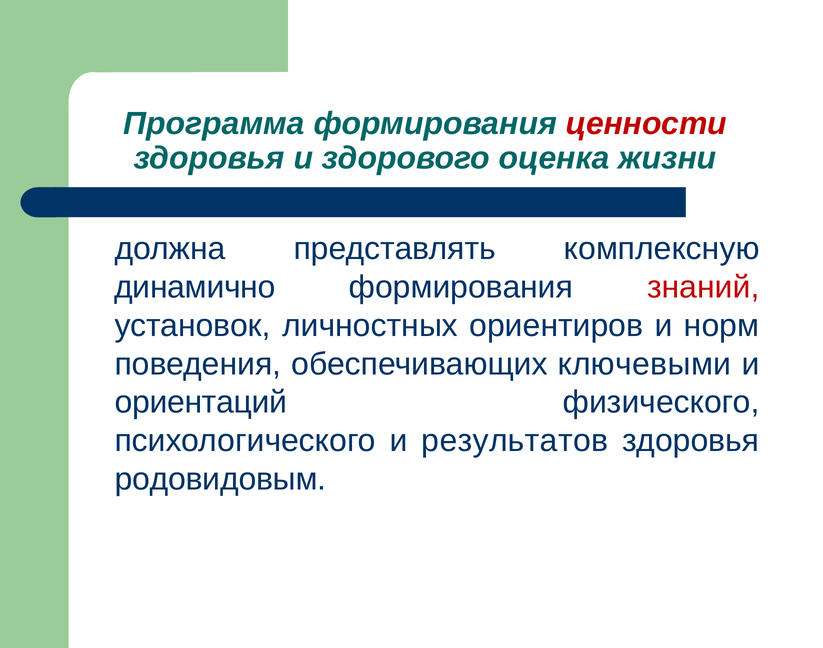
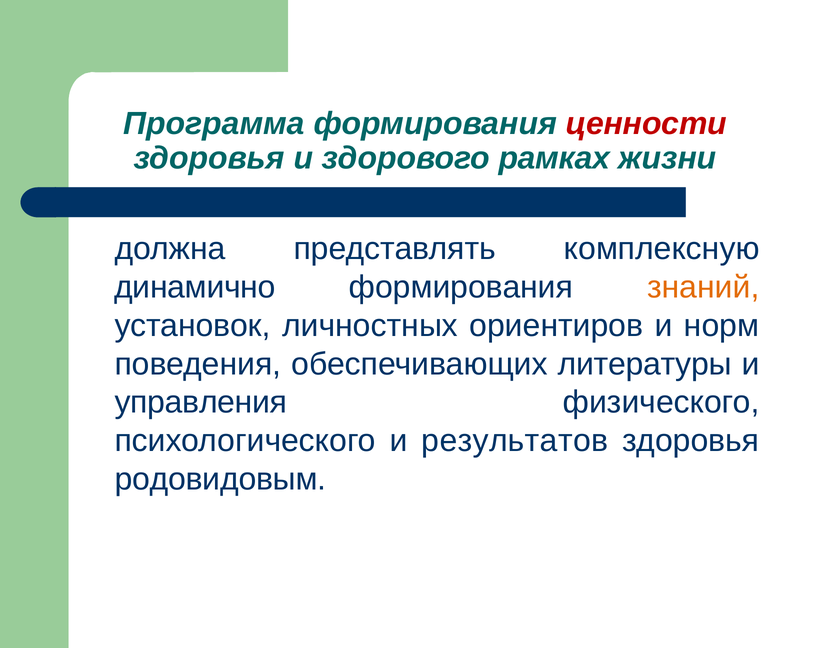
оценка: оценка -> рамках
знаний colour: red -> orange
ключевыми: ключевыми -> литературы
ориентаций: ориентаций -> управления
